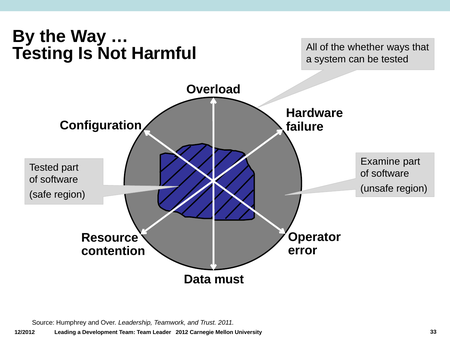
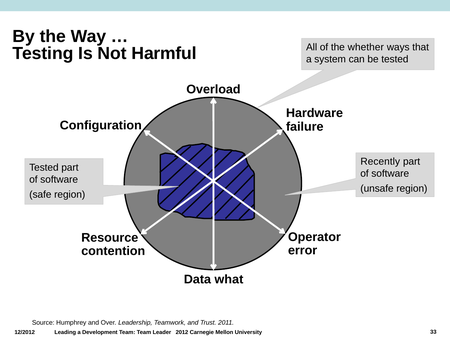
Examine: Examine -> Recently
must: must -> what
